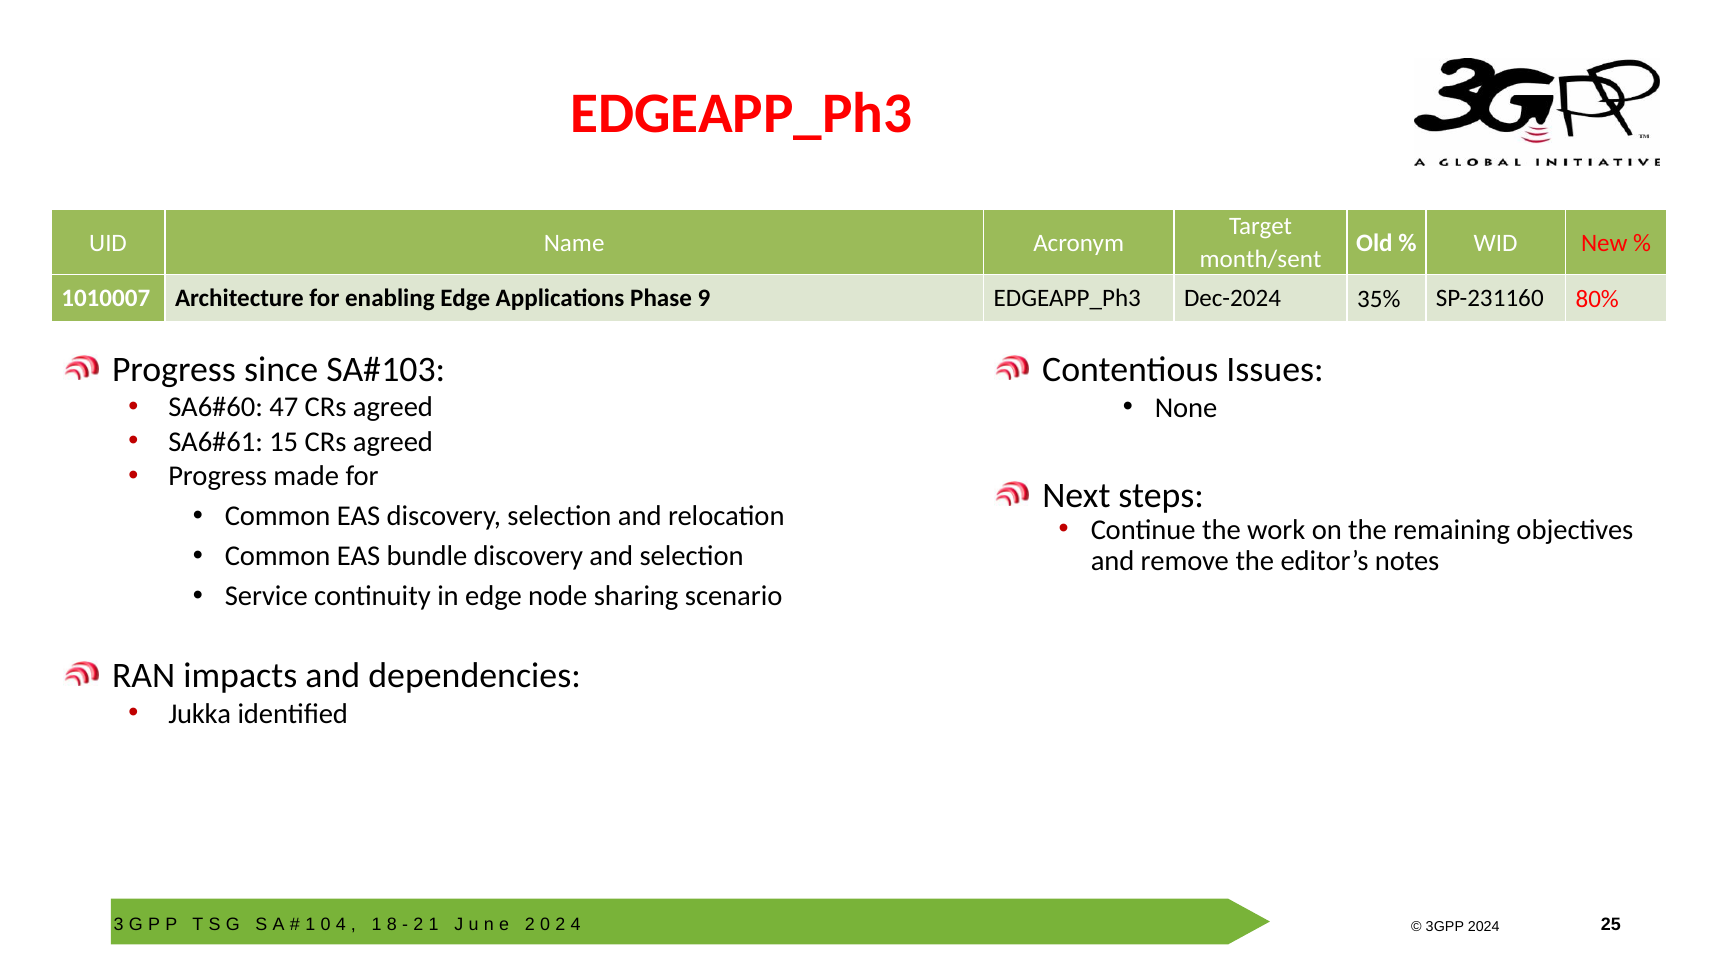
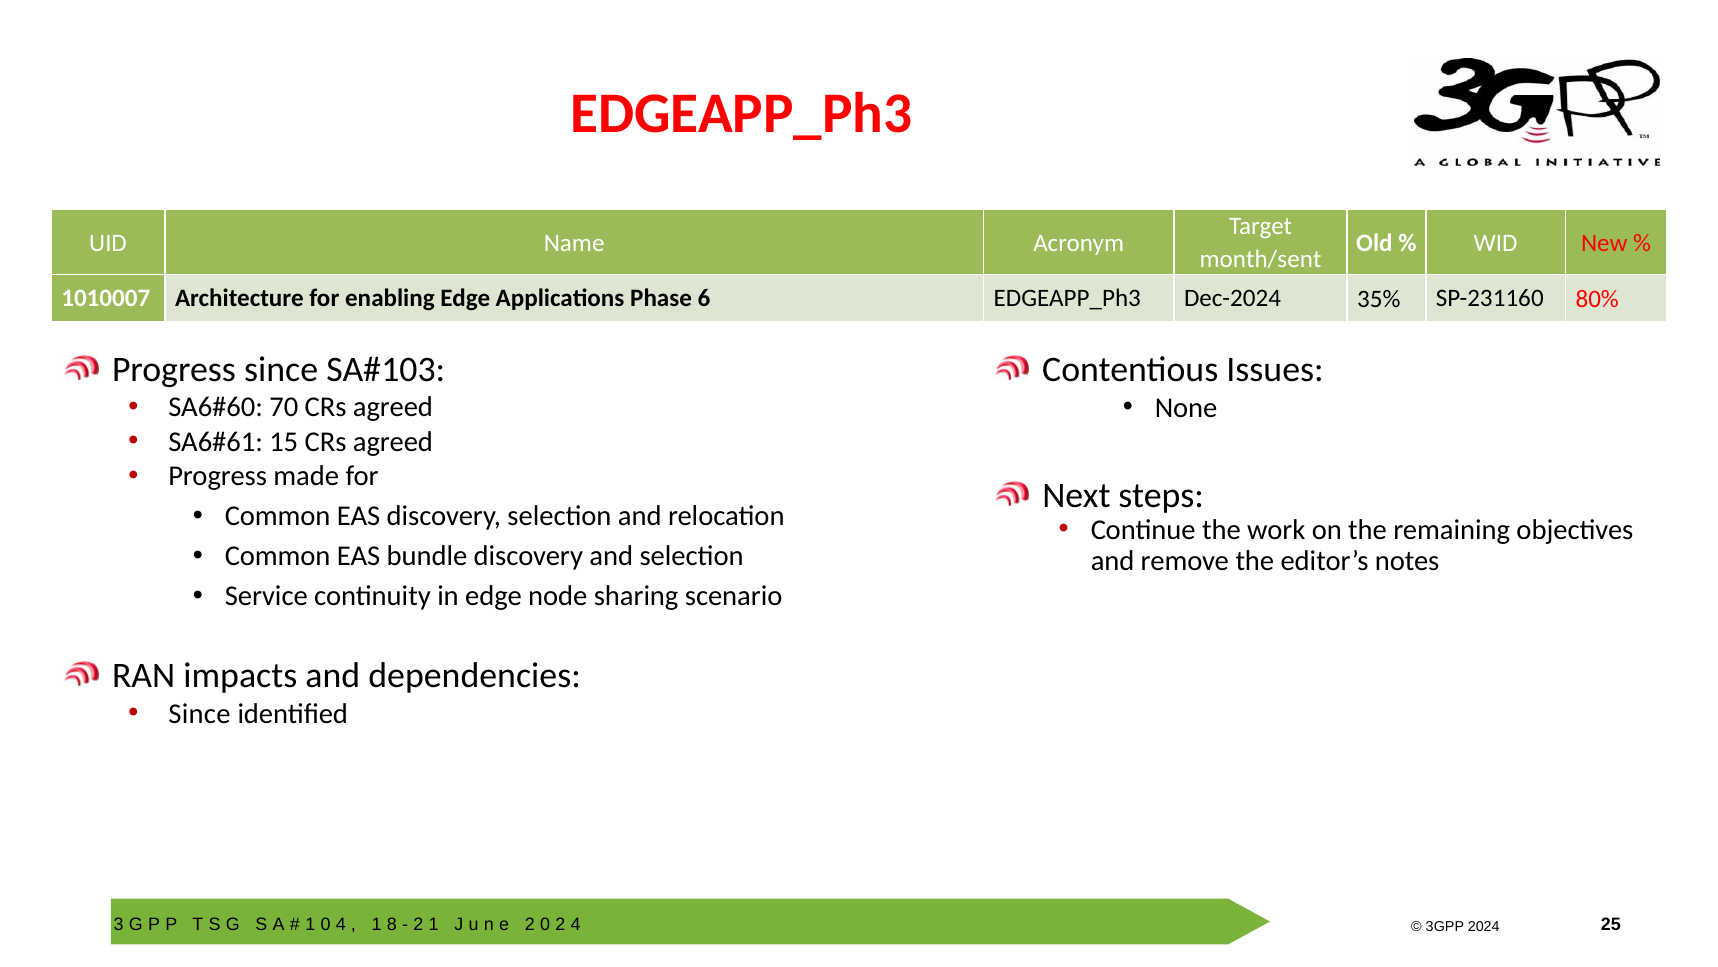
9: 9 -> 6
47: 47 -> 70
Jukka at (200, 714): Jukka -> Since
